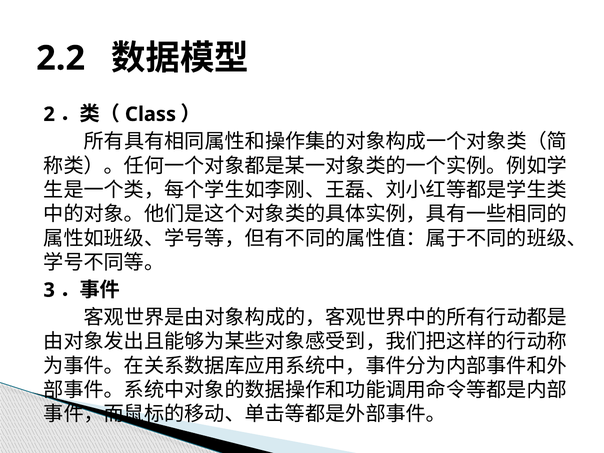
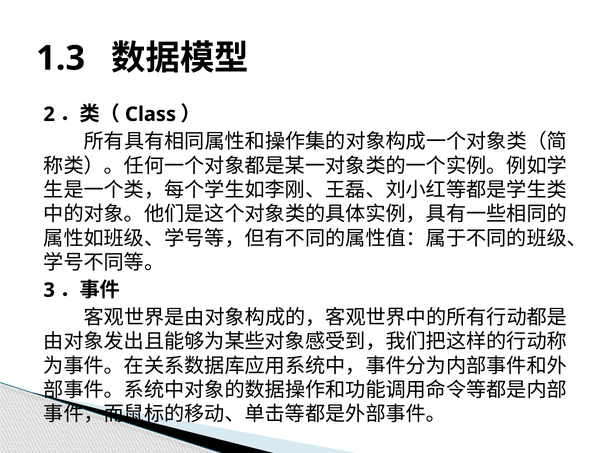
2.2: 2.2 -> 1.3
